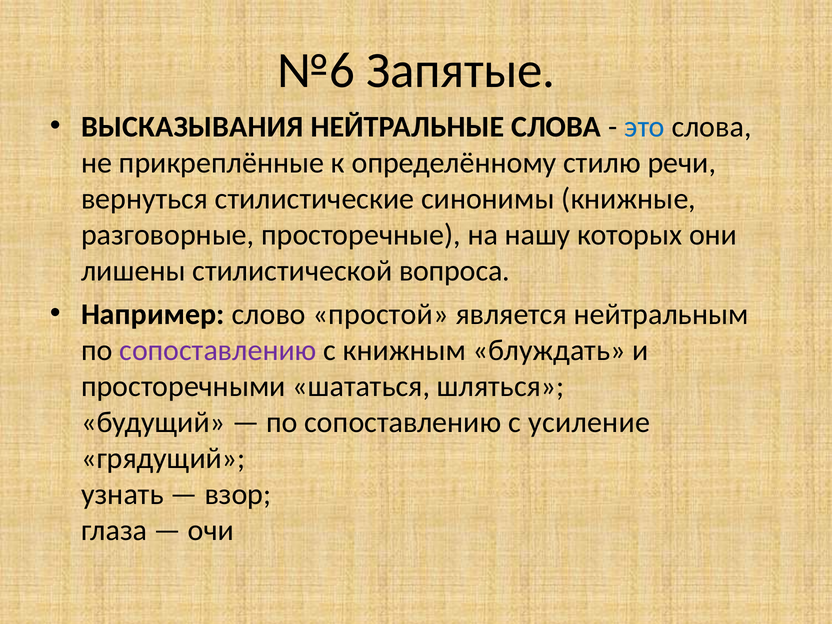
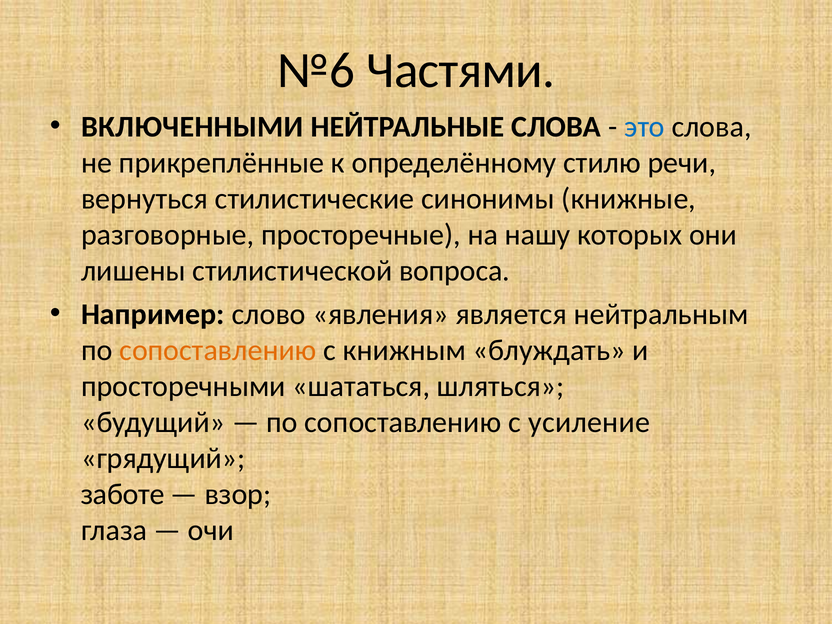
Запятые: Запятые -> Частями
ВЫСКАЗЫВАНИЯ: ВЫСКАЗЫВАНИЯ -> ВКЛЮЧЕННЫМИ
простой: простой -> явления
сопоставлению at (218, 350) colour: purple -> orange
узнать: узнать -> заботе
